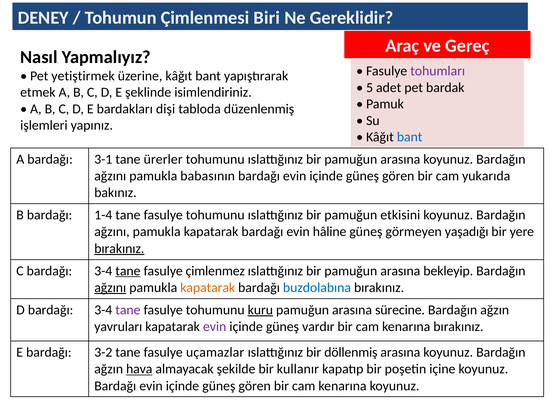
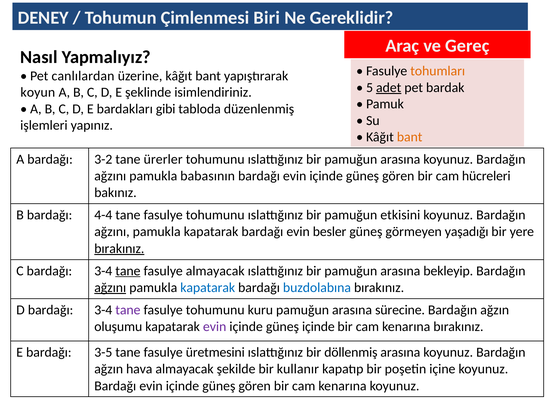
tohumları colour: purple -> orange
yetiştirmek: yetiştirmek -> canlılardan
adet underline: none -> present
etmek: etmek -> koyun
dişi: dişi -> gibi
bant at (410, 137) colour: blue -> orange
3-1: 3-1 -> 3-2
yukarıda: yukarıda -> hücreleri
1-4: 1-4 -> 4-4
hâline: hâline -> besler
fasulye çimlenmez: çimlenmez -> almayacak
kapatarak at (208, 288) colour: orange -> blue
kuru underline: present -> none
yavruları: yavruları -> oluşumu
güneş vardır: vardır -> içinde
3-2: 3-2 -> 3-5
uçamazlar: uçamazlar -> üretmesini
hava underline: present -> none
